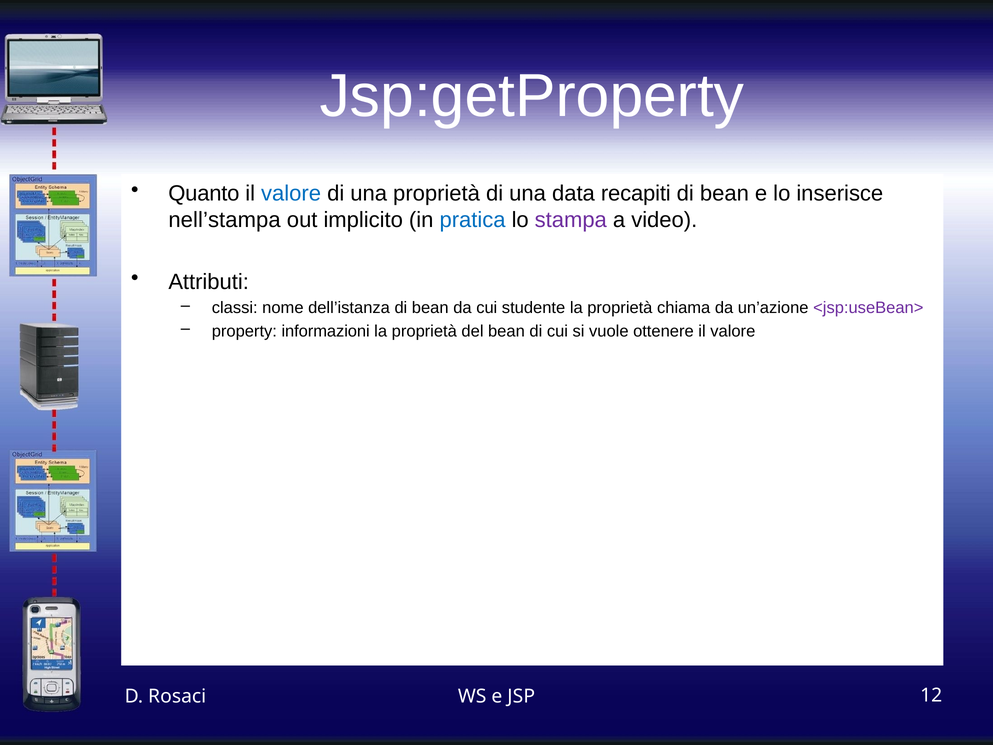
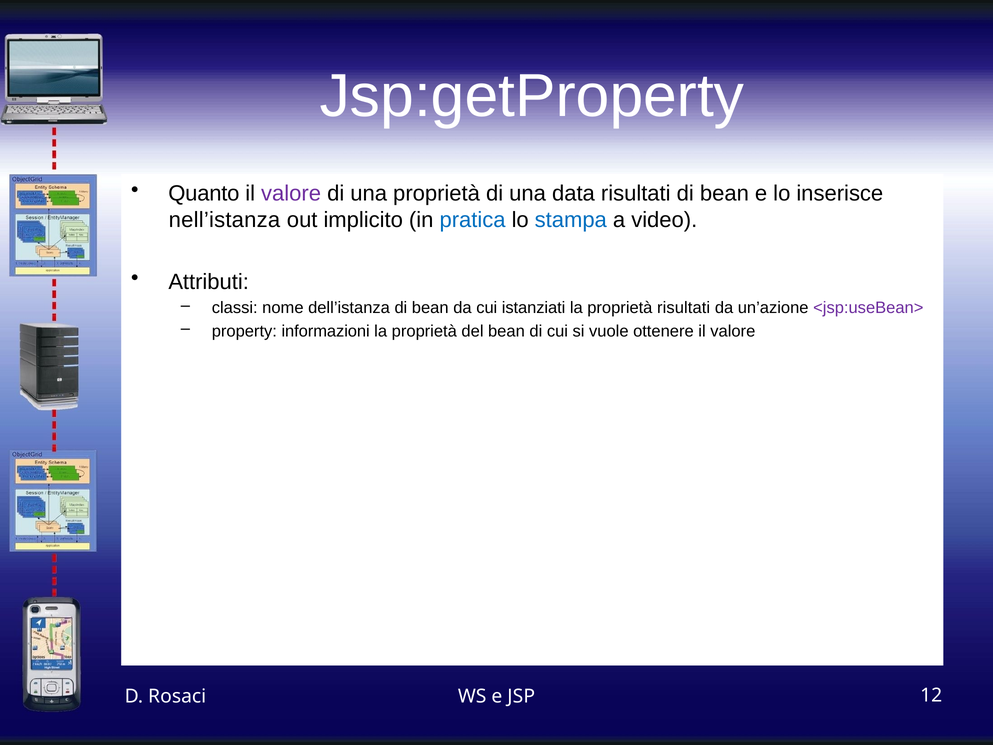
valore at (291, 194) colour: blue -> purple
data recapiti: recapiti -> risultati
nell’stampa: nell’stampa -> nell’istanza
stampa colour: purple -> blue
studente: studente -> istanziati
proprietà chiama: chiama -> risultati
